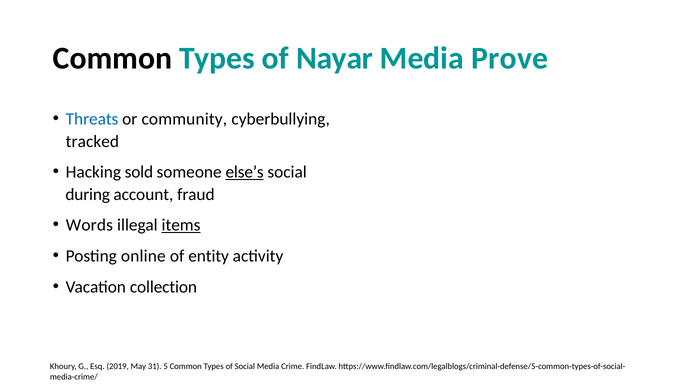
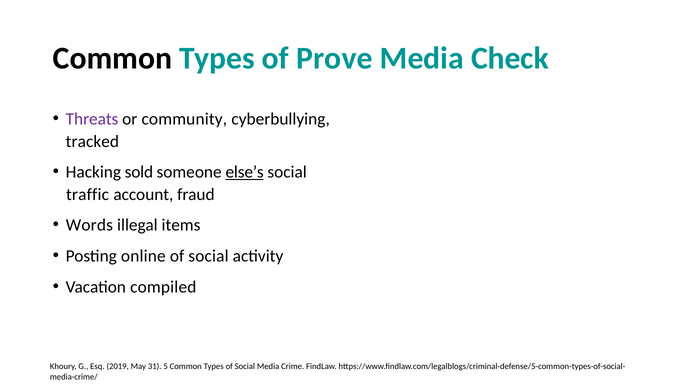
Nayar: Nayar -> Prove
Prove: Prove -> Check
Threats colour: blue -> purple
during: during -> traffic
items underline: present -> none
entity at (209, 256): entity -> social
collection: collection -> compiled
